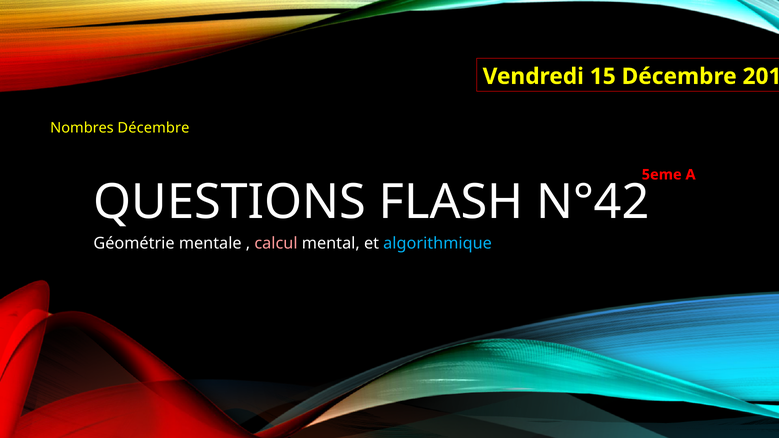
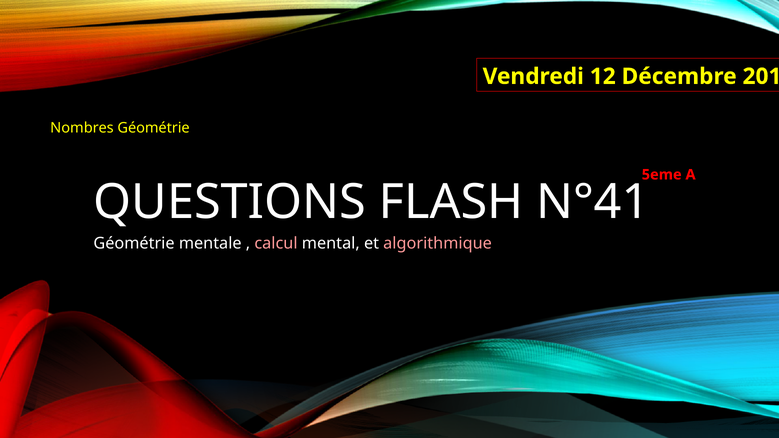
15: 15 -> 12
Nombres Décembre: Décembre -> Géométrie
N°42: N°42 -> N°41
algorithmique colour: light blue -> pink
